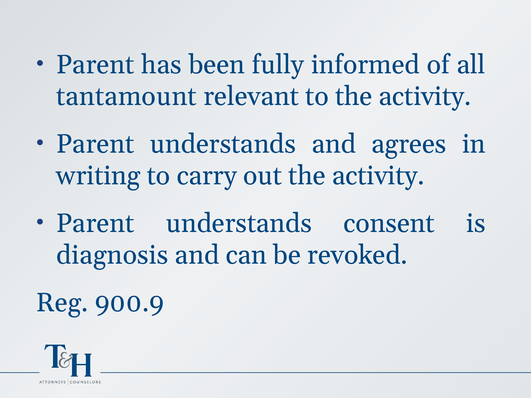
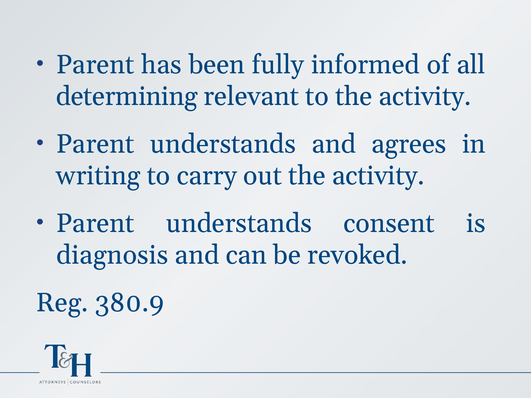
tantamount: tantamount -> determining
900.9: 900.9 -> 380.9
